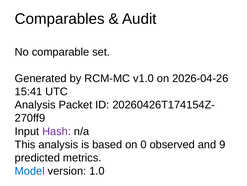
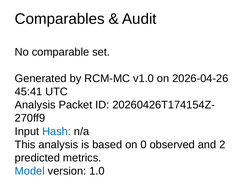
15:41: 15:41 -> 45:41
Hash colour: purple -> blue
9: 9 -> 2
